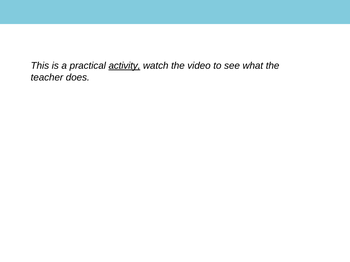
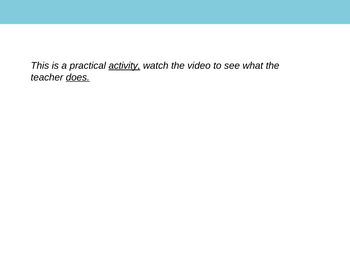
does underline: none -> present
